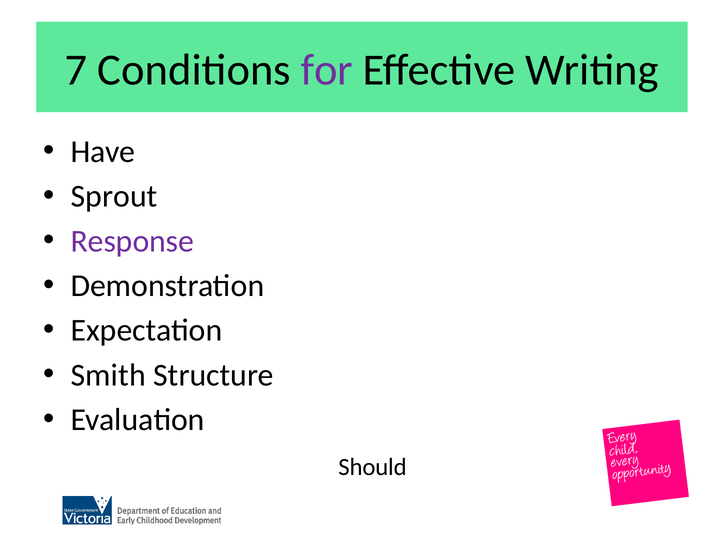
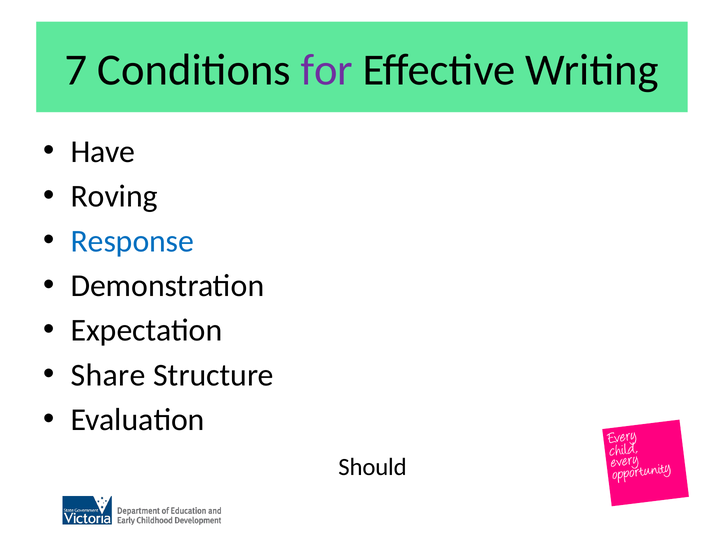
Sprout: Sprout -> Roving
Response colour: purple -> blue
Smith: Smith -> Share
